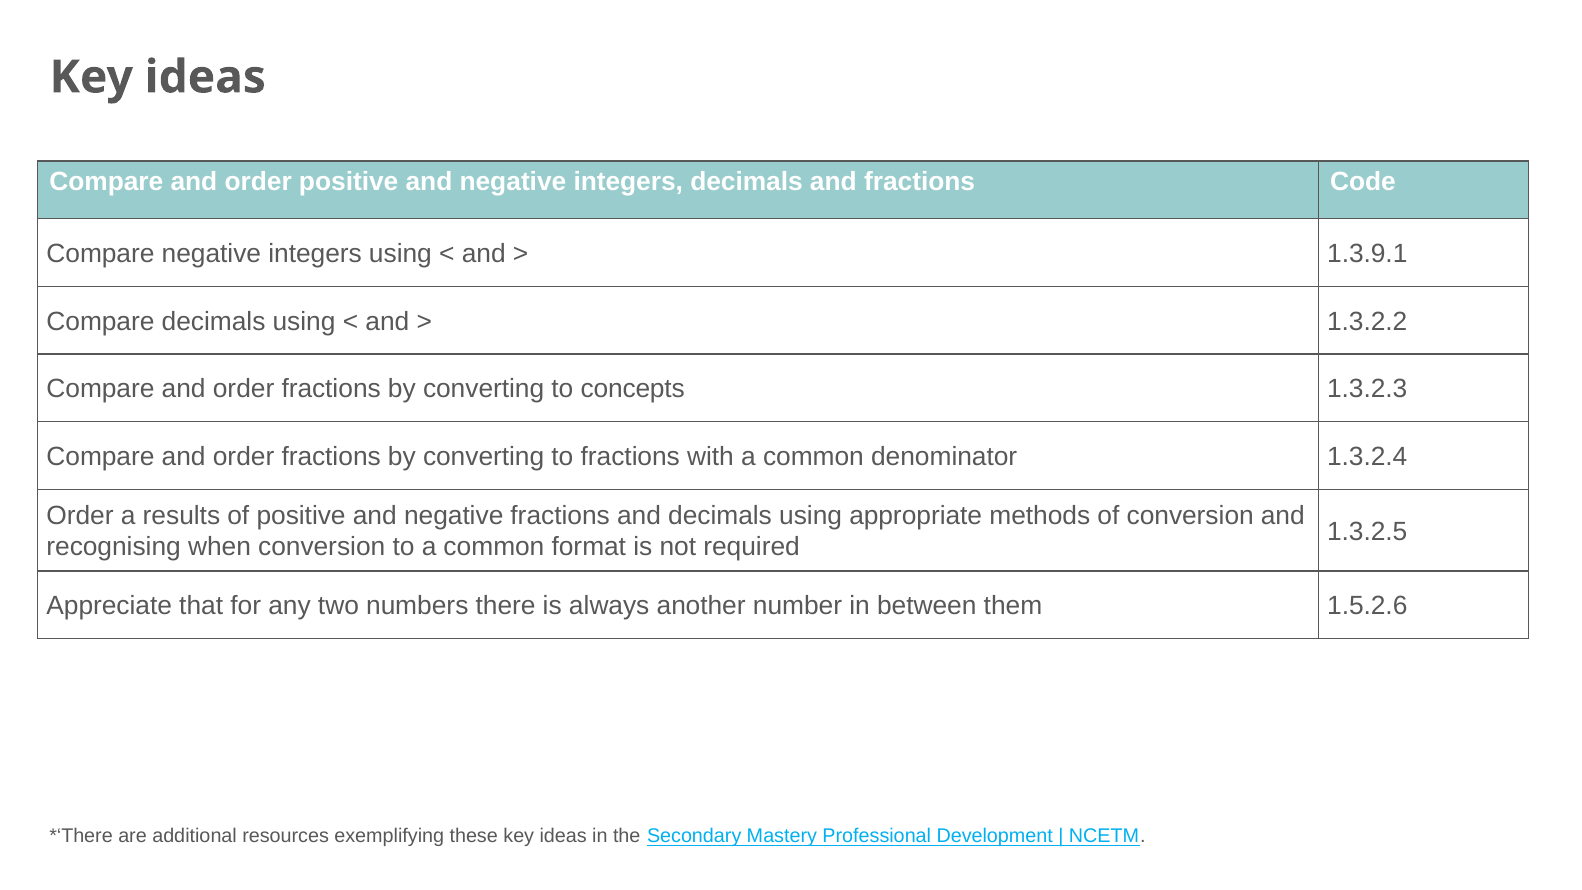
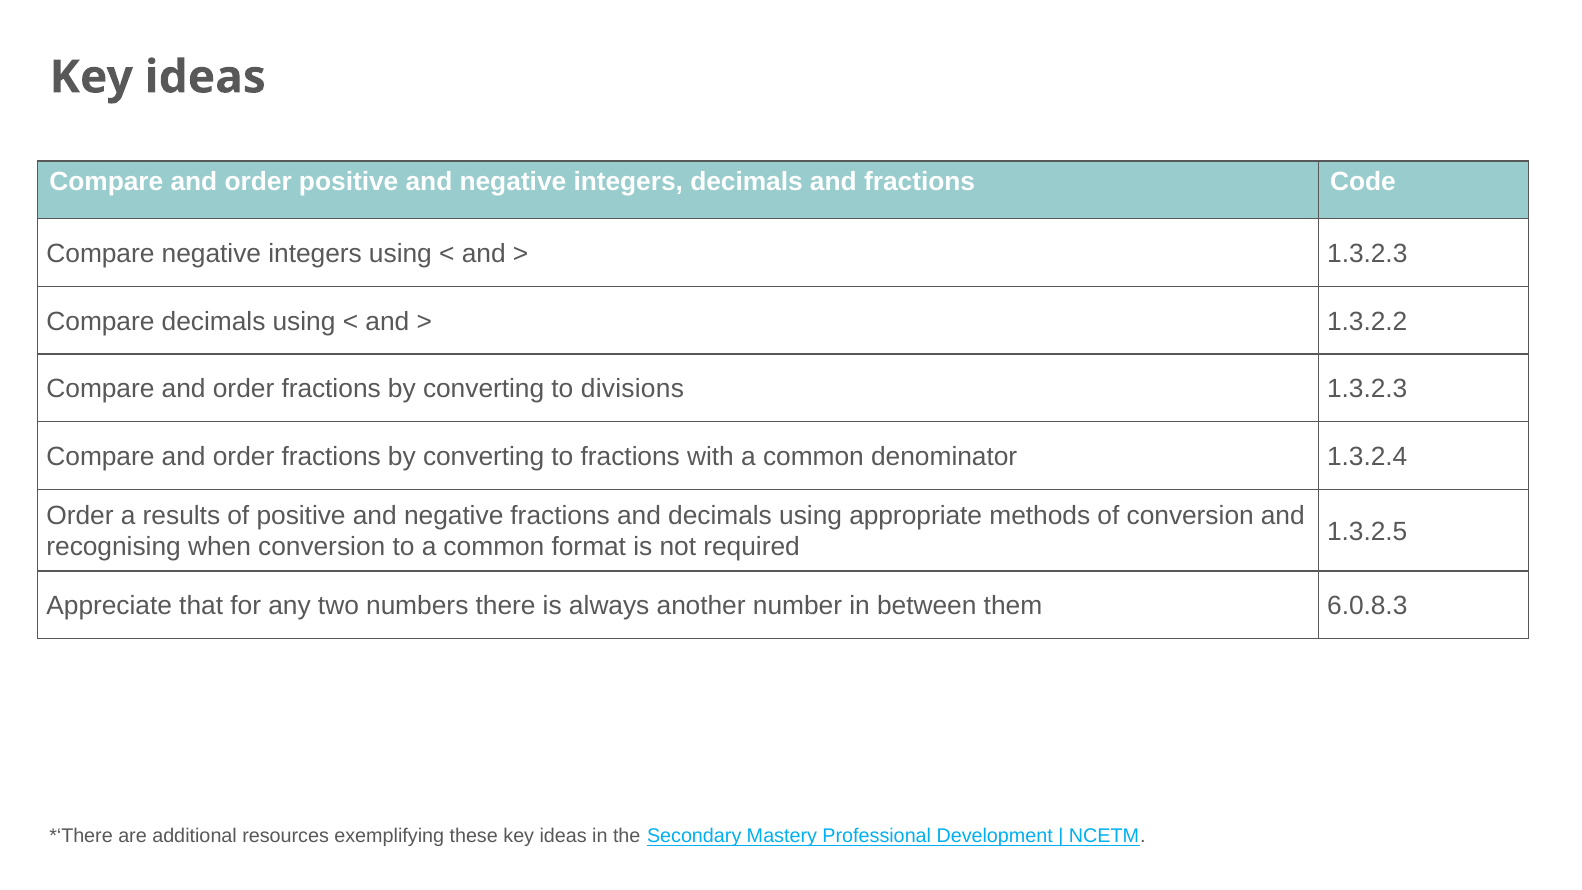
1.3.9.1 at (1367, 254): 1.3.9.1 -> 1.3.2.3
concepts: concepts -> divisions
1.5.2.6: 1.5.2.6 -> 6.0.8.3
